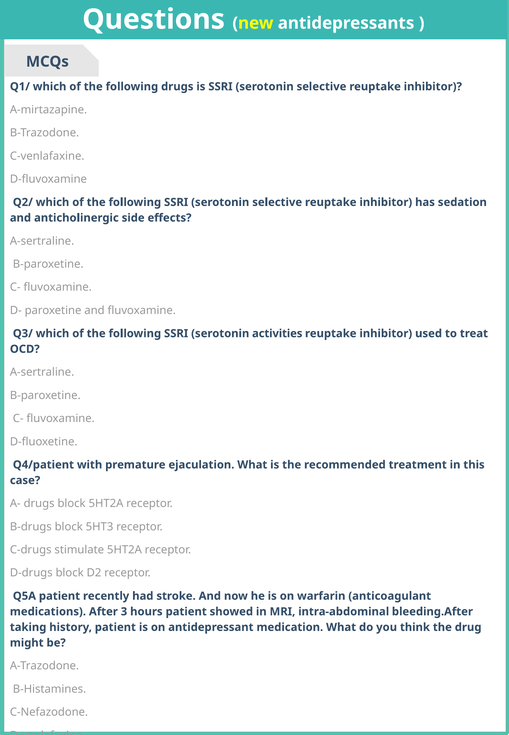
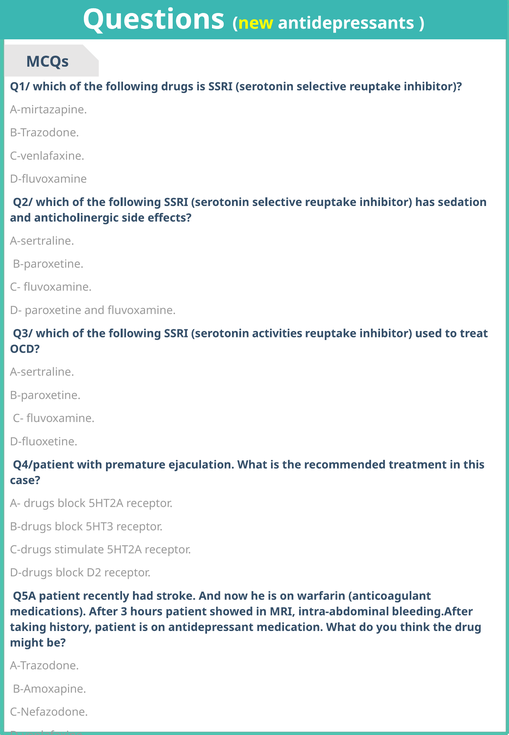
B-Histamines: B-Histamines -> B-Amoxapine
